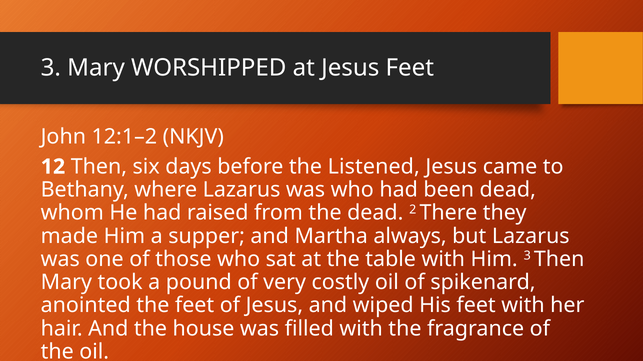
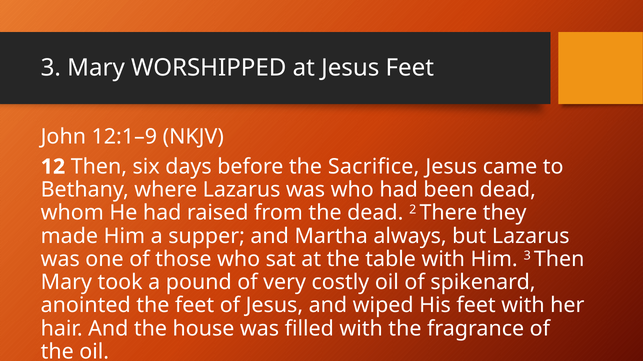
12:1–2: 12:1–2 -> 12:1–9
Listened: Listened -> Sacrifice
